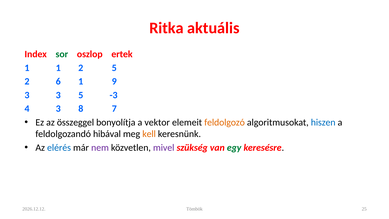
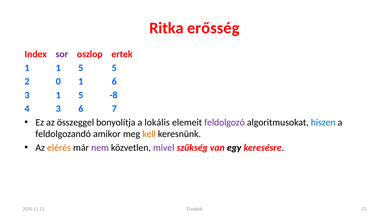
aktuális: aktuális -> erősség
sor colour: green -> purple
1 1 2: 2 -> 5
6: 6 -> 0
1 9: 9 -> 6
3 3: 3 -> 1
-3: -3 -> -8
3 8: 8 -> 6
vektor: vektor -> lokális
feldolgozó colour: orange -> purple
hibával: hibával -> amikor
elérés colour: blue -> orange
egy colour: green -> black
